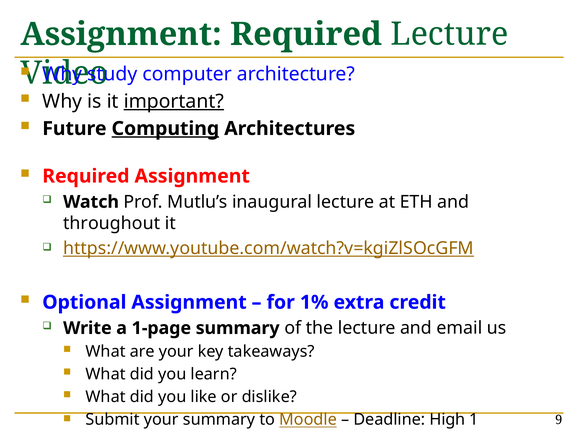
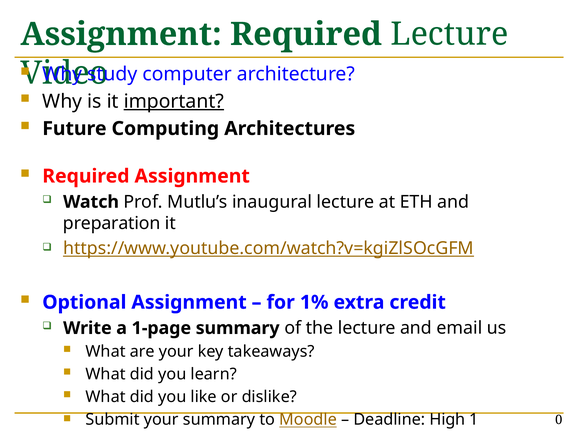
Computing underline: present -> none
throughout: throughout -> preparation
9: 9 -> 0
